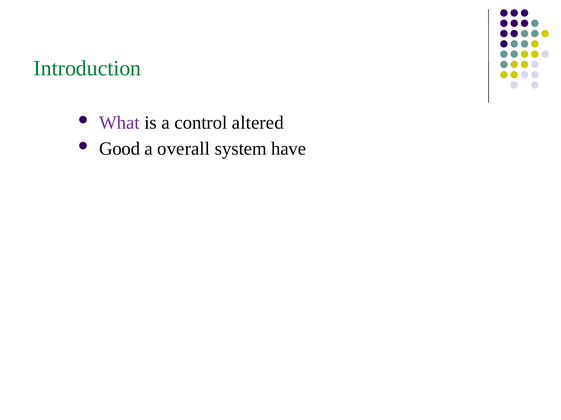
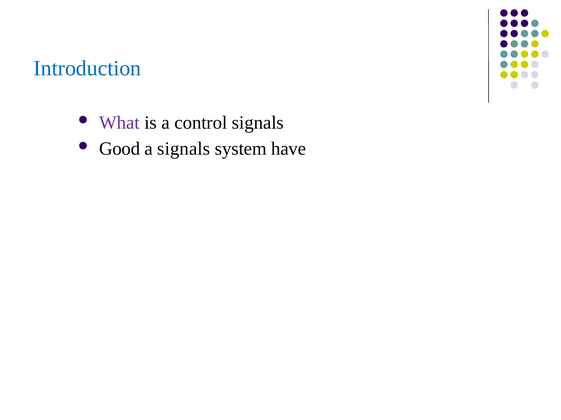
Introduction colour: green -> blue
control altered: altered -> signals
a overall: overall -> signals
